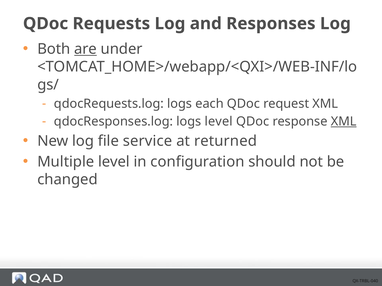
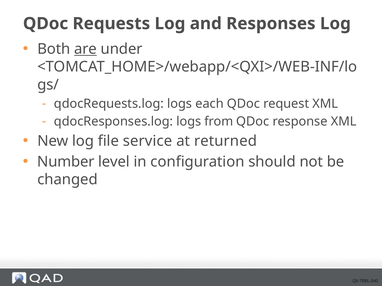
logs level: level -> from
XML at (344, 122) underline: present -> none
Multiple: Multiple -> Number
